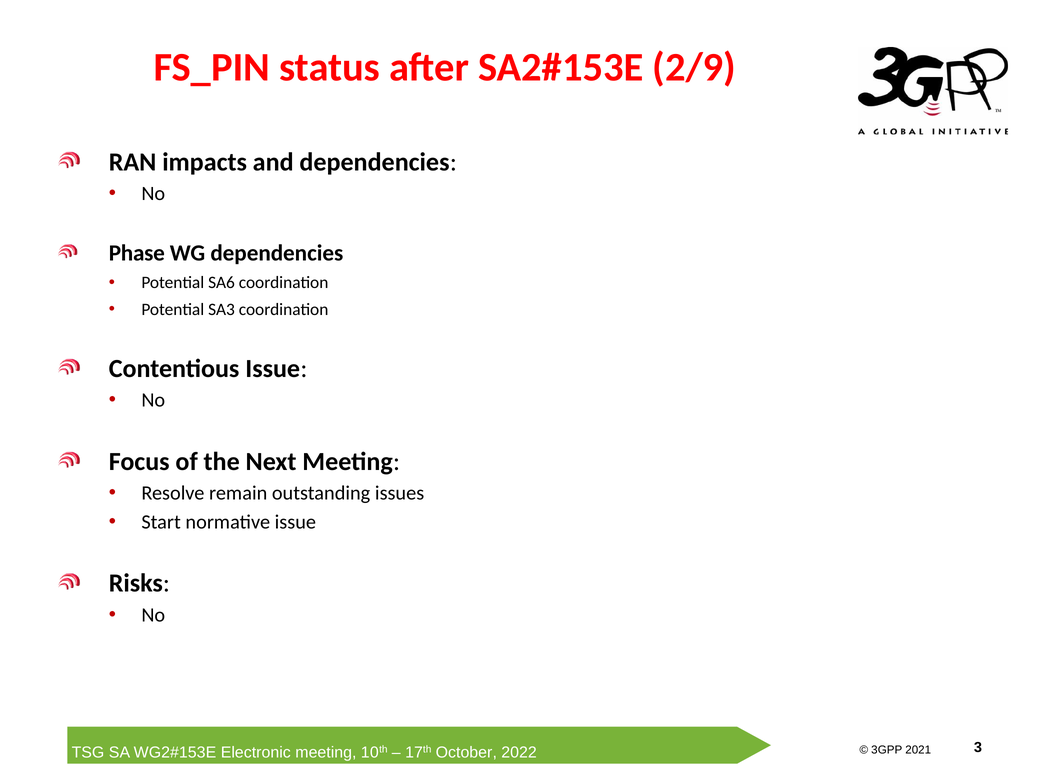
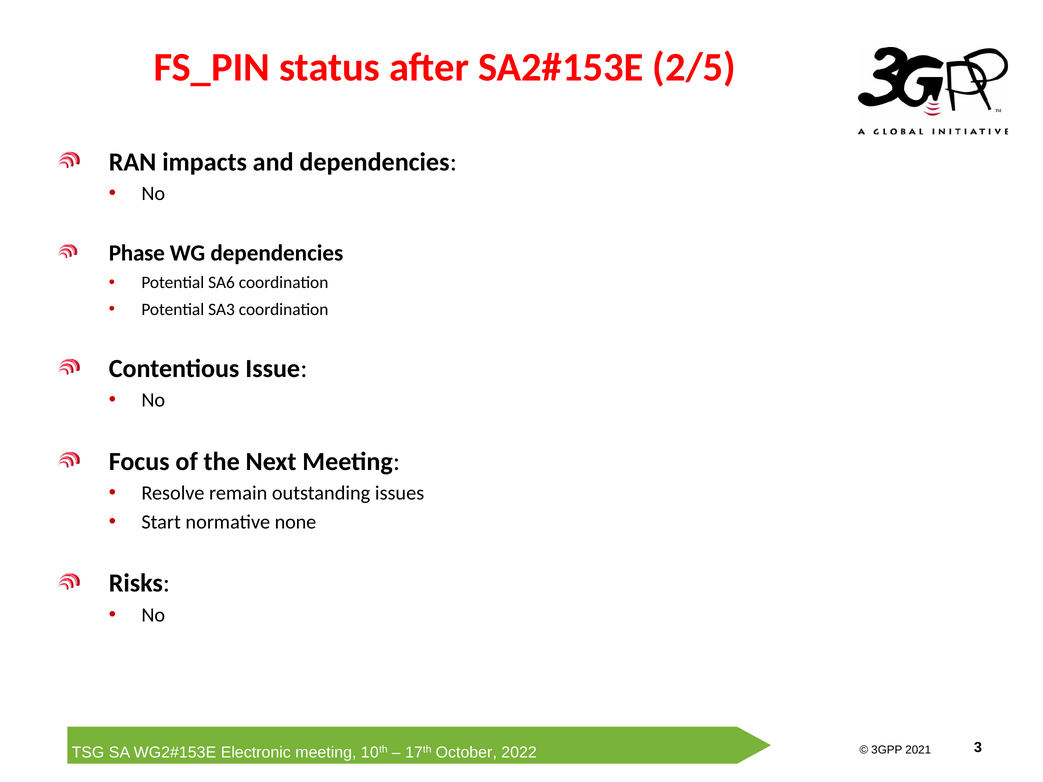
2/9: 2/9 -> 2/5
normative issue: issue -> none
